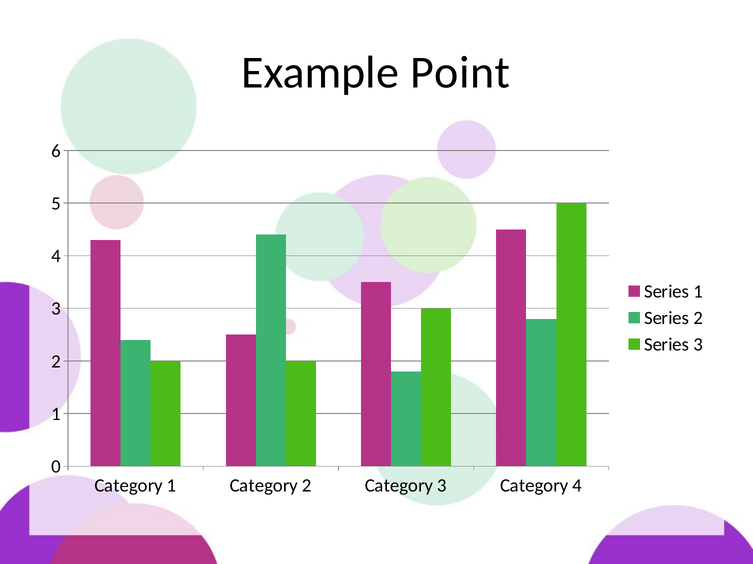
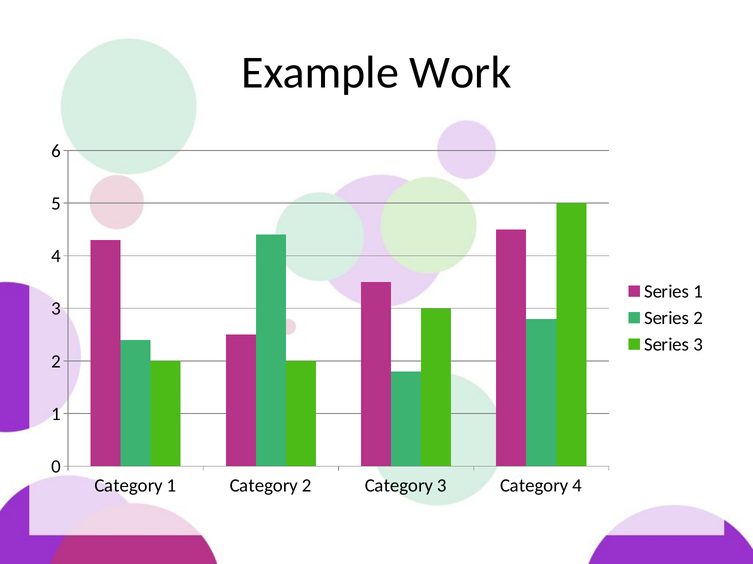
Point: Point -> Work
